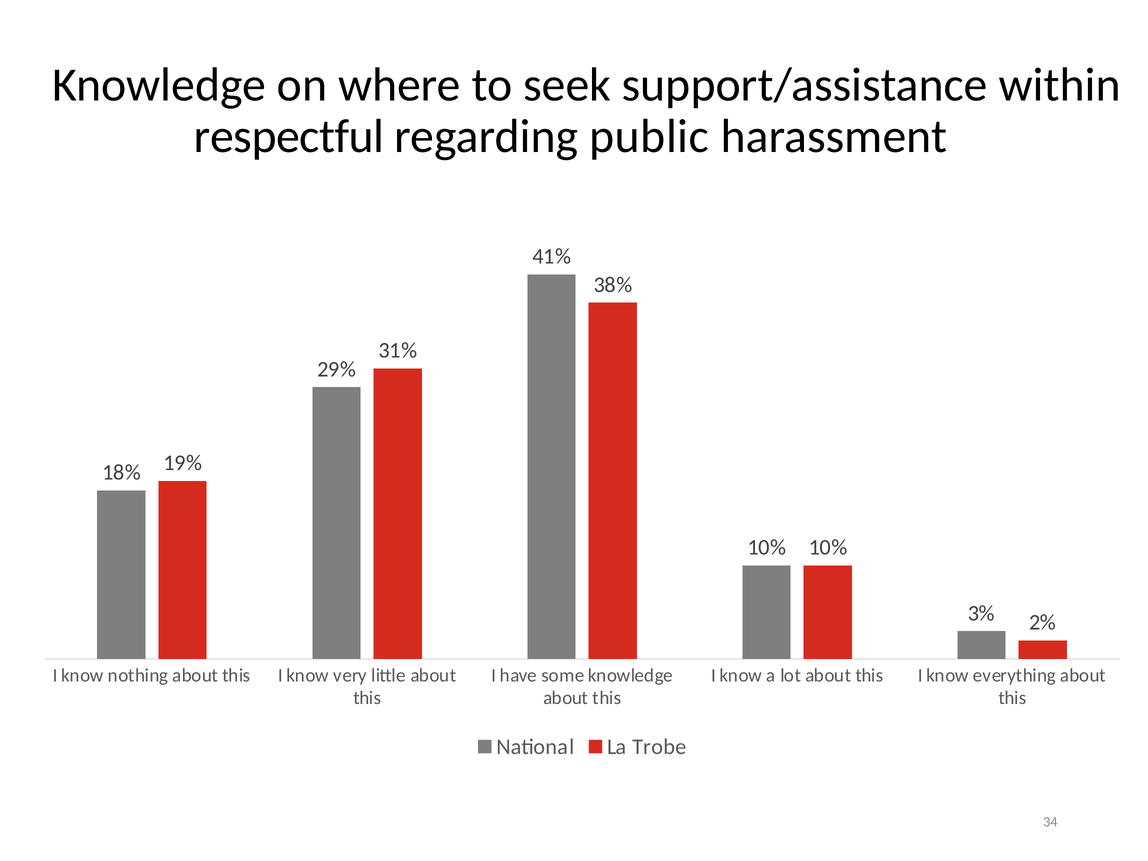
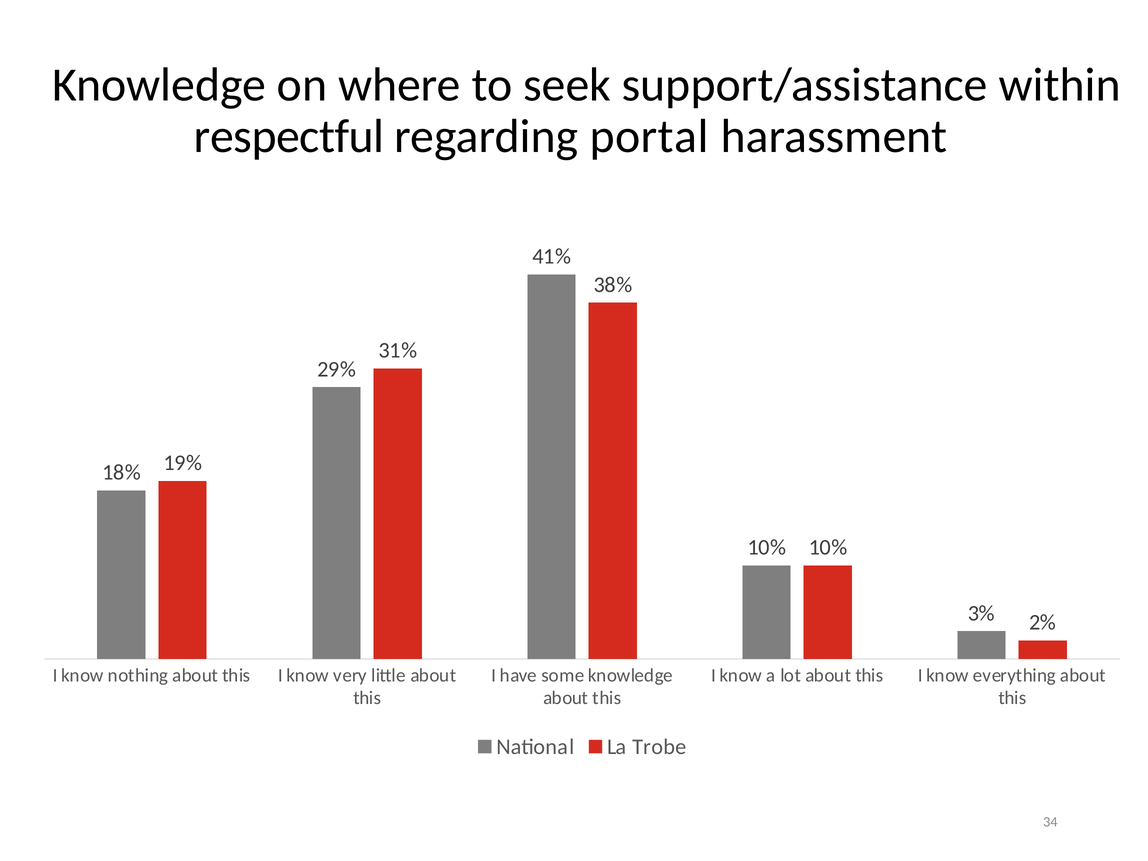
public: public -> portal
